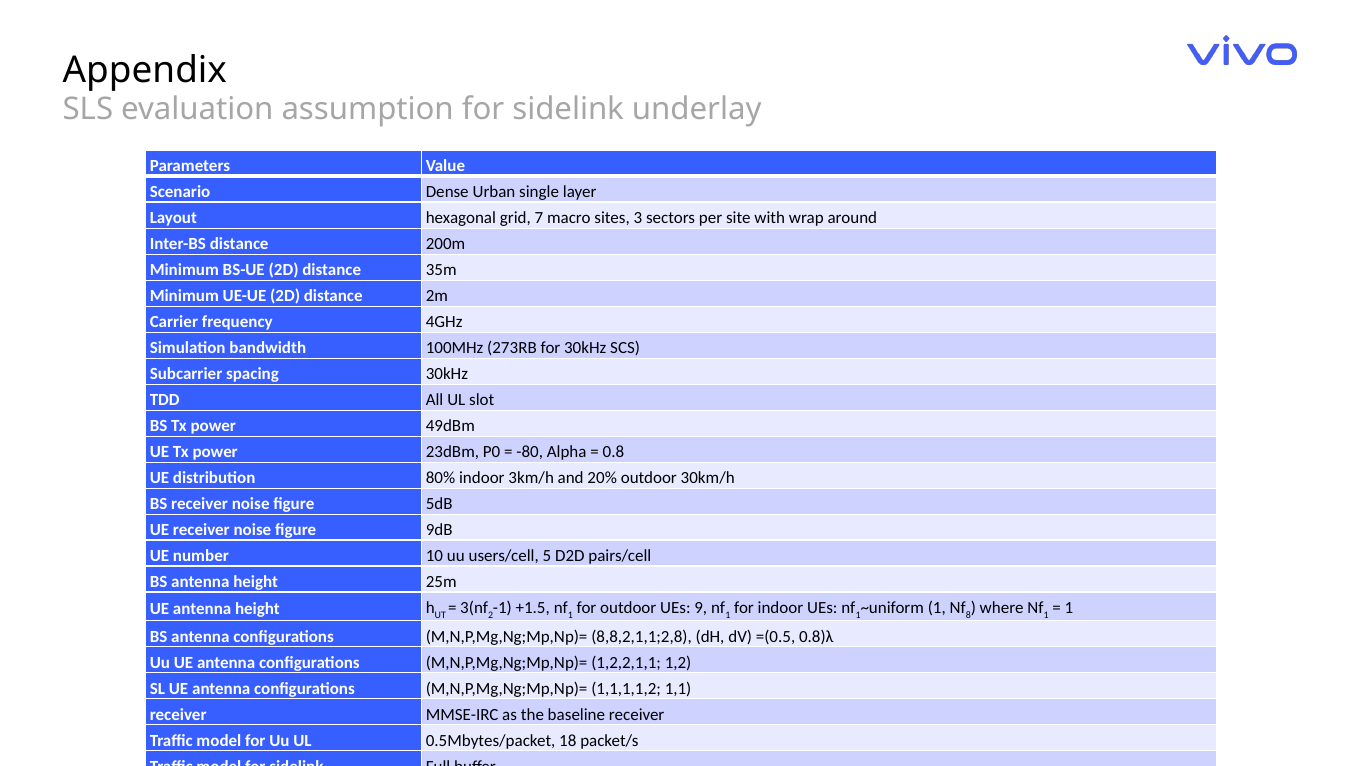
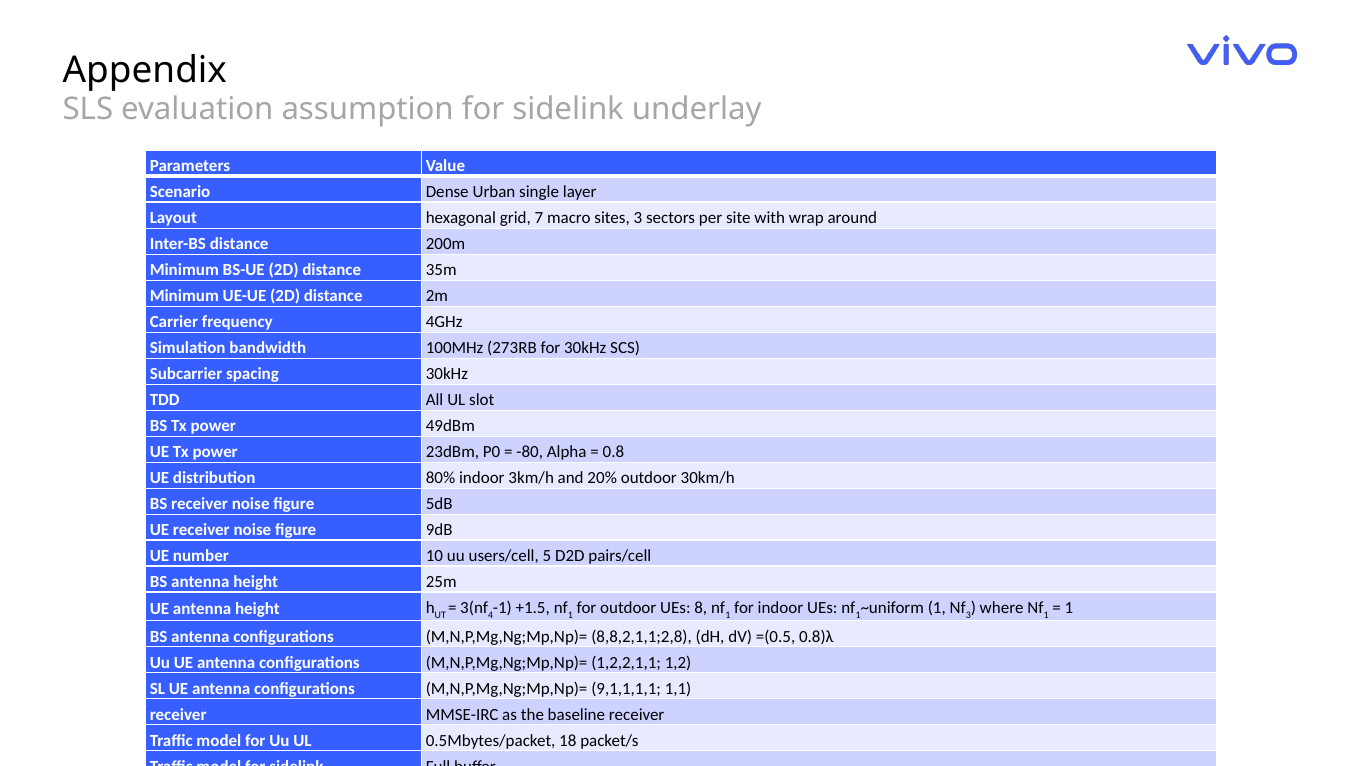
2: 2 -> 4
9: 9 -> 8
8 at (968, 615): 8 -> 3
1,1,1,1,2: 1,1,1,1,2 -> 9,1,1,1,1
